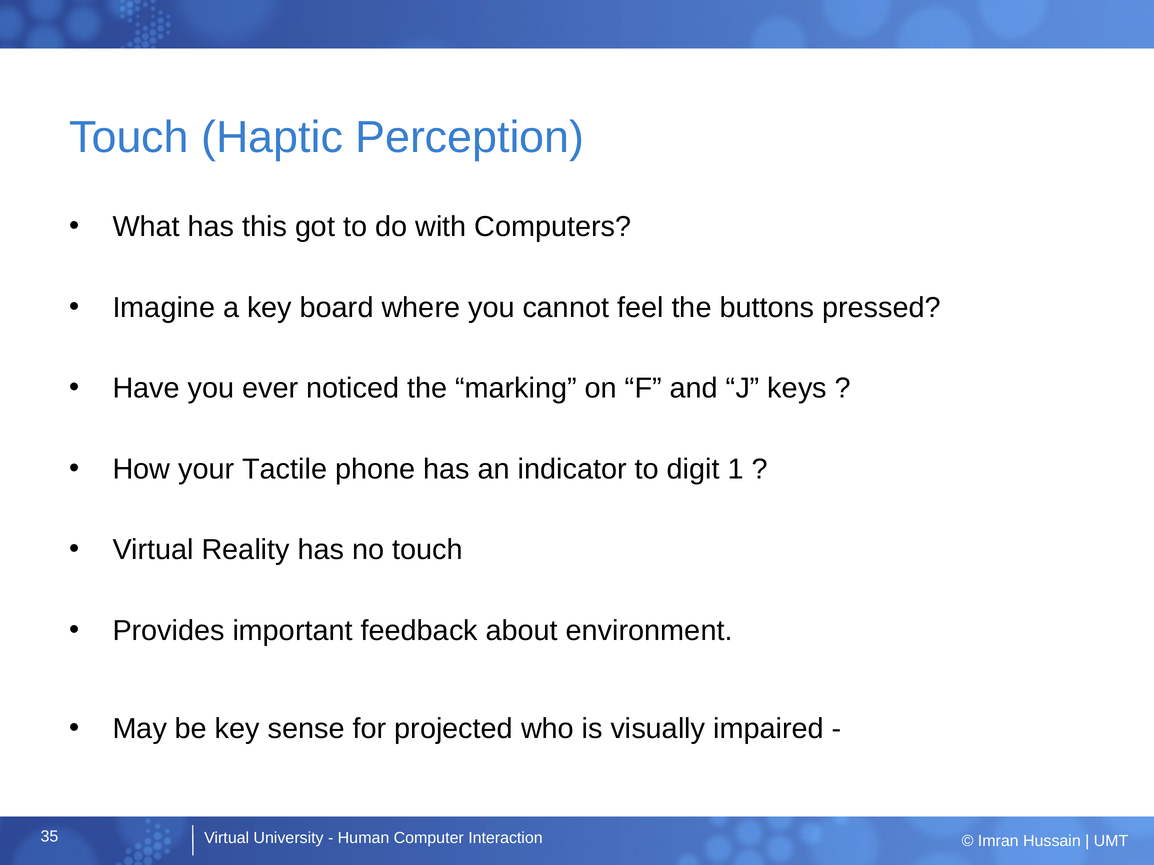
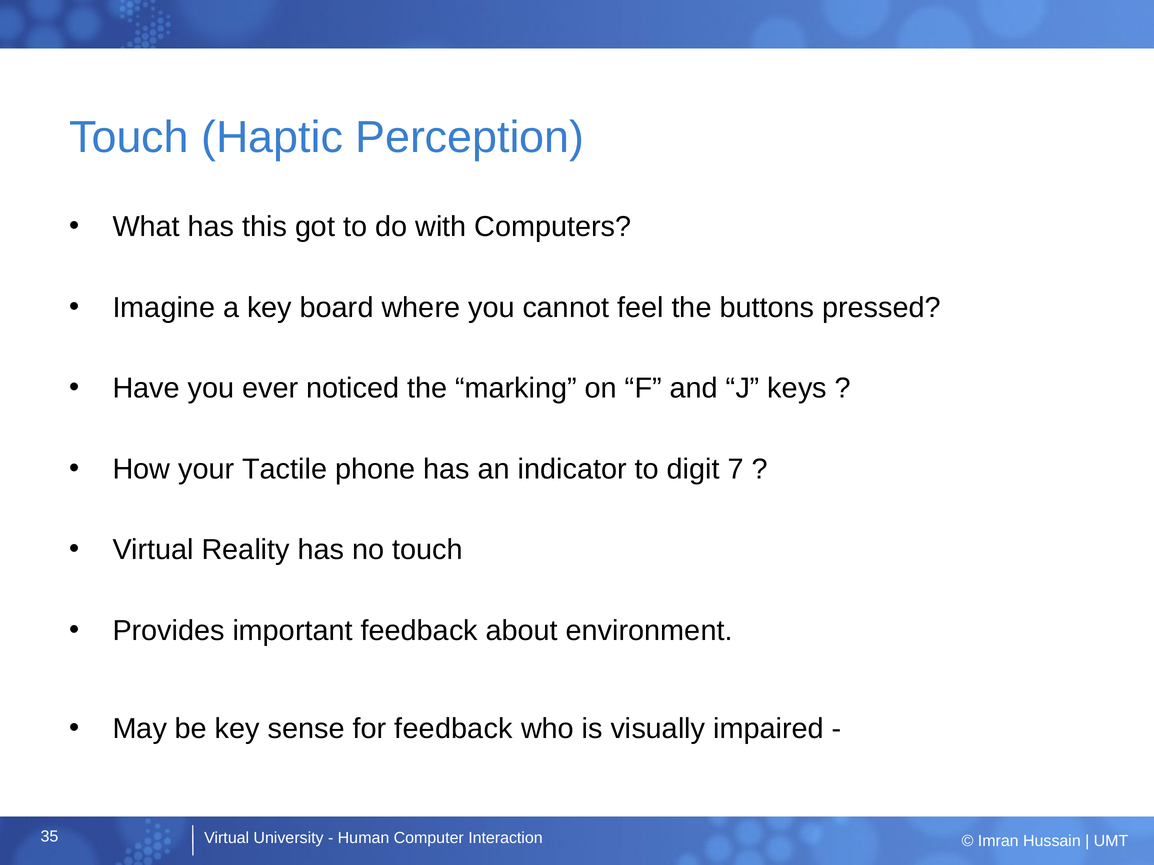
1: 1 -> 7
for projected: projected -> feedback
